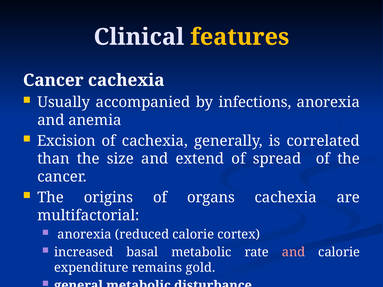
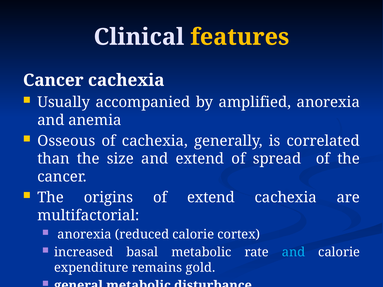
infections: infections -> amplified
Excision: Excision -> Osseous
of organs: organs -> extend
and at (294, 252) colour: pink -> light blue
